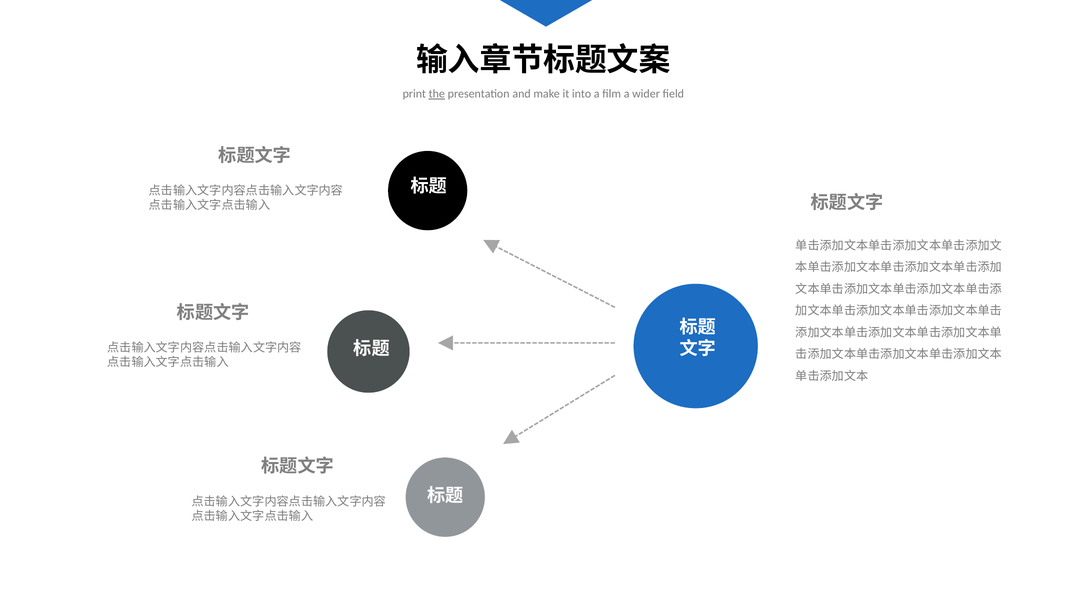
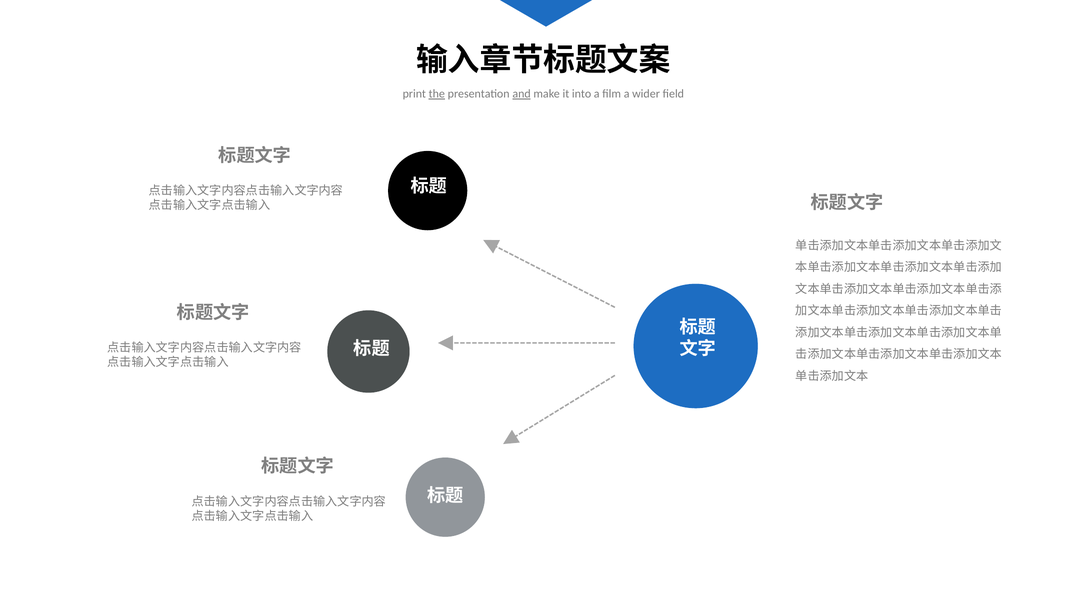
and underline: none -> present
